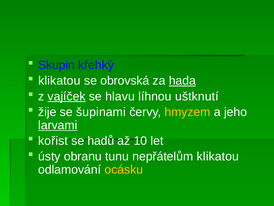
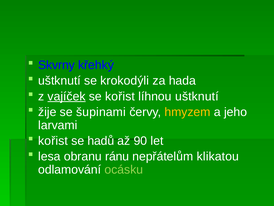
Skupin: Skupin -> Skvrny
klikatou at (59, 81): klikatou -> uštknutí
obrovská: obrovská -> krokodýli
hada underline: present -> none
se hlavu: hlavu -> kořist
larvami underline: present -> none
10: 10 -> 90
ústy: ústy -> lesa
tunu: tunu -> ránu
ocásku colour: yellow -> light green
